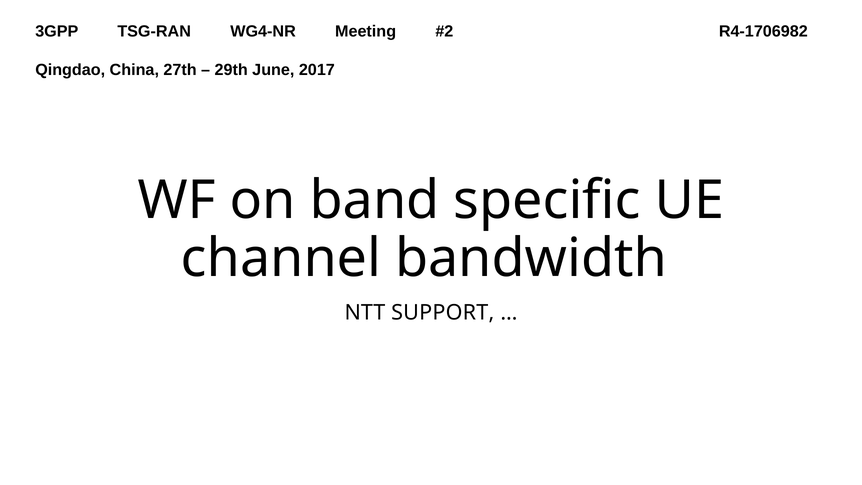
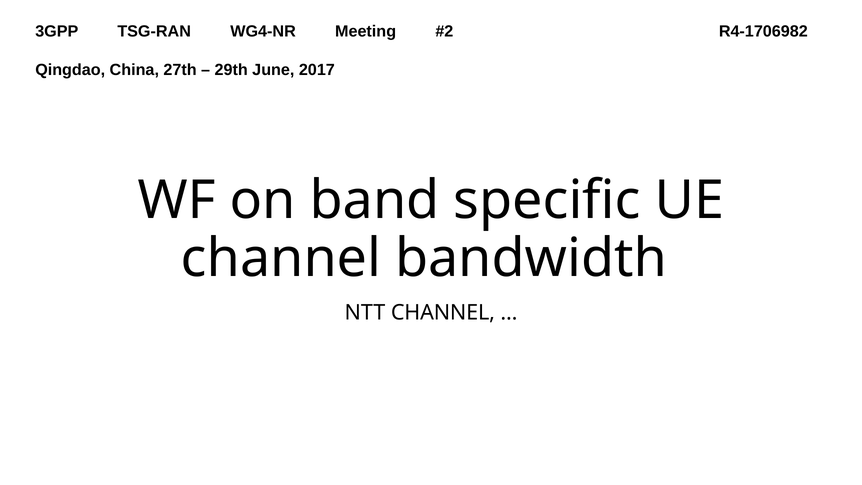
NTT SUPPORT: SUPPORT -> CHANNEL
